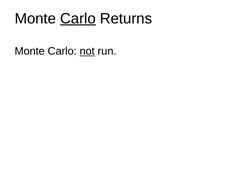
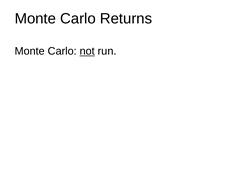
Carlo at (78, 19) underline: present -> none
